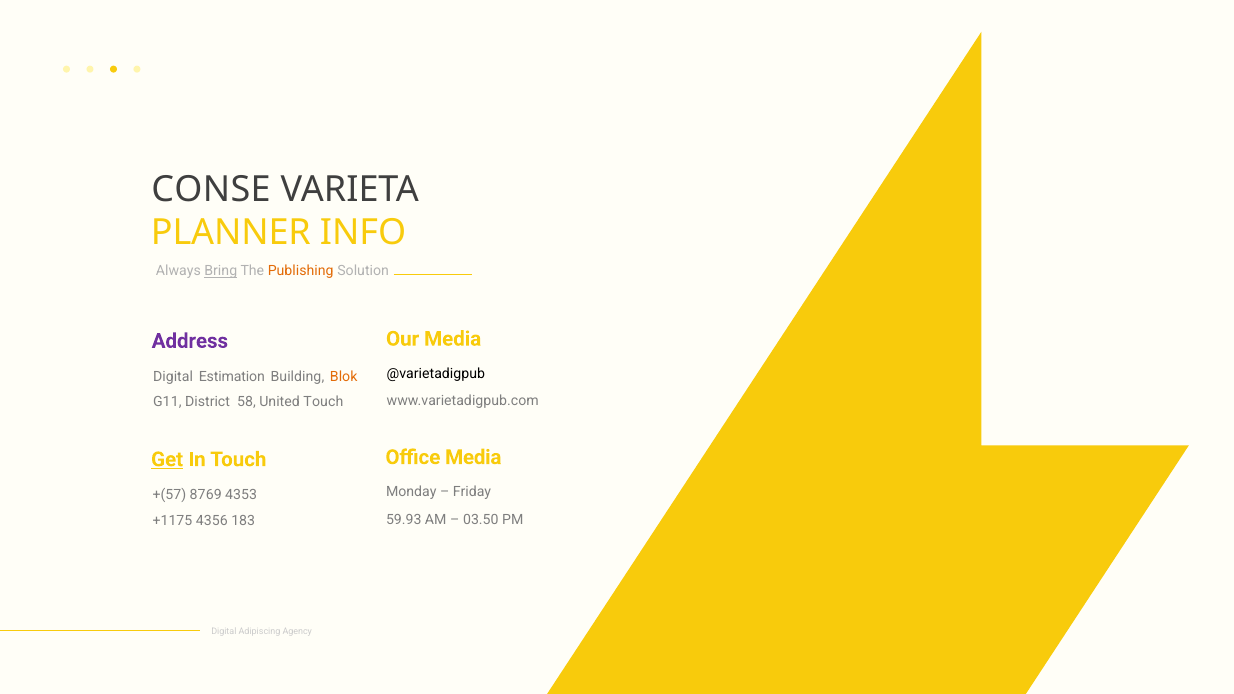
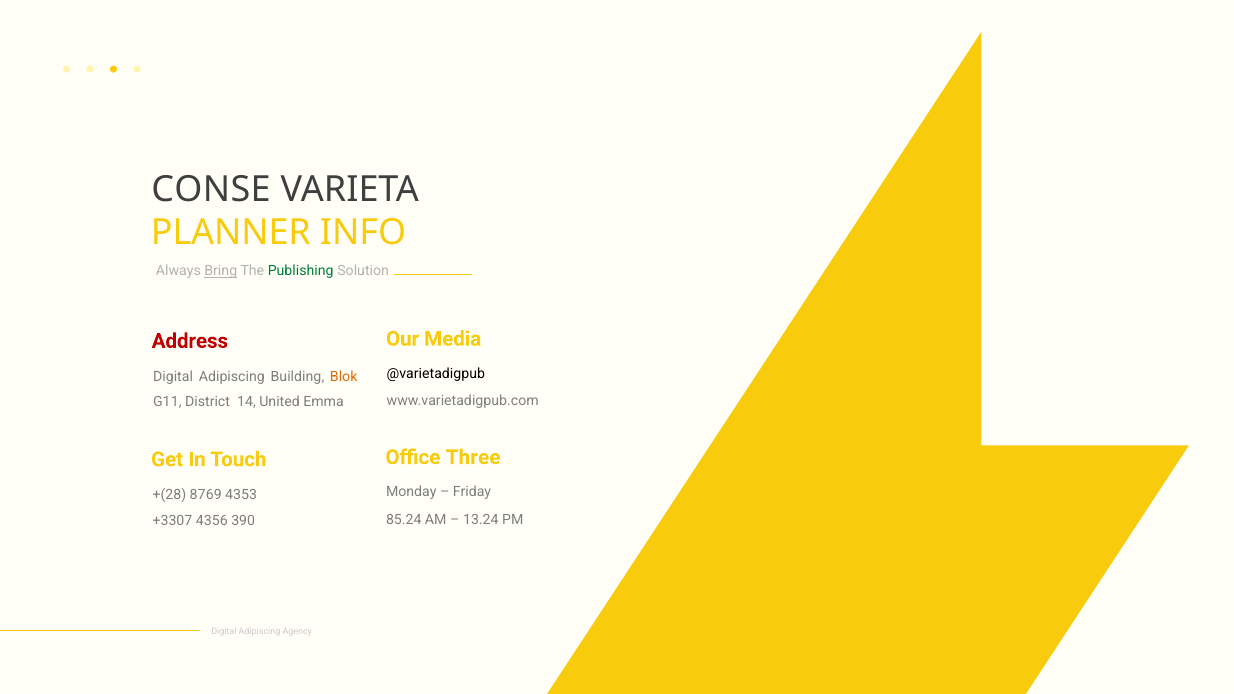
Publishing colour: orange -> green
Address colour: purple -> red
Estimation at (232, 377): Estimation -> Adipiscing
58: 58 -> 14
United Touch: Touch -> Emma
Office Media: Media -> Three
Get underline: present -> none
+(57: +(57 -> +(28
59.93: 59.93 -> 85.24
03.50: 03.50 -> 13.24
+1175: +1175 -> +3307
183: 183 -> 390
